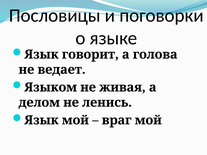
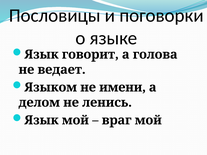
живая: живая -> имени
